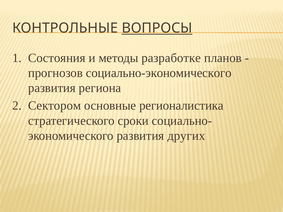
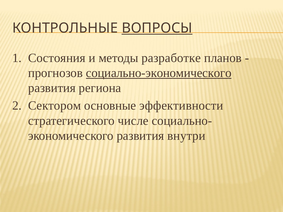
социально-экономического underline: none -> present
регионалистика: регионалистика -> эффективности
сроки: сроки -> числе
других: других -> внутри
